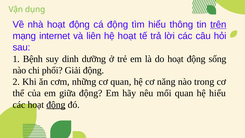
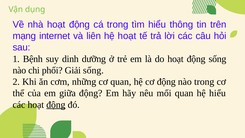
cá động: động -> trong
trên underline: present -> none
Giải động: động -> sống
cơ năng: năng -> động
